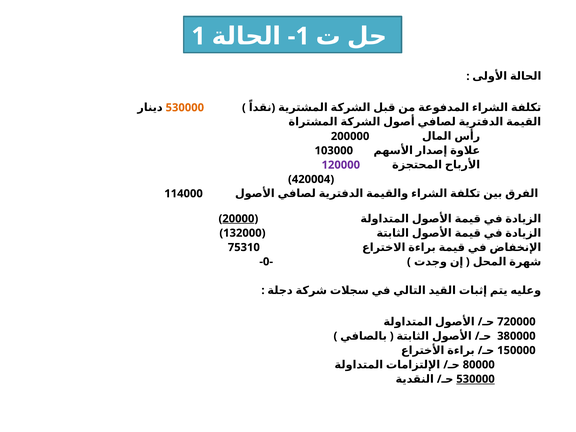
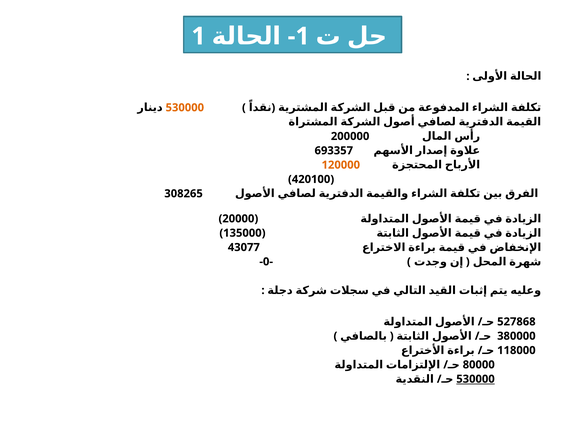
103000: 103000 -> 693357
120000 colour: purple -> orange
420004: 420004 -> 420100
114000: 114000 -> 308265
20000 underline: present -> none
132000: 132000 -> 135000
75310: 75310 -> 43077
720000: 720000 -> 527868
150000: 150000 -> 118000
